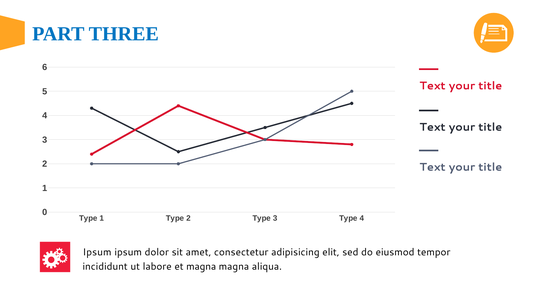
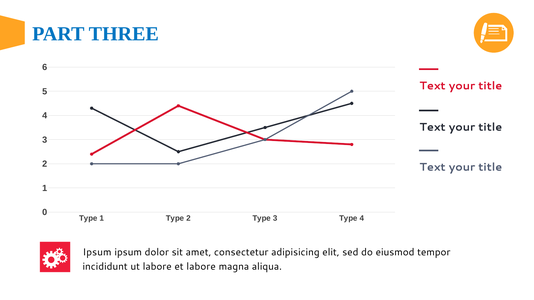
et magna: magna -> labore
